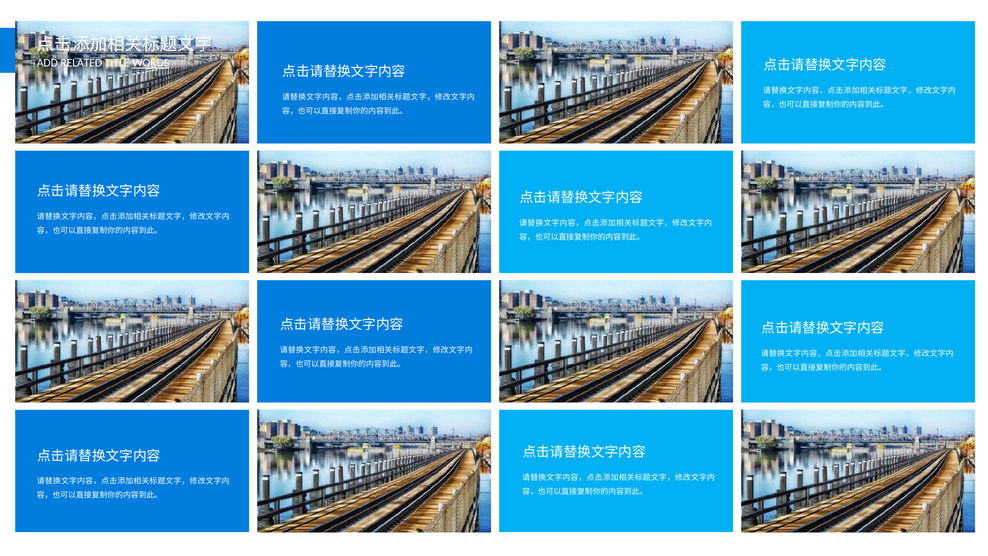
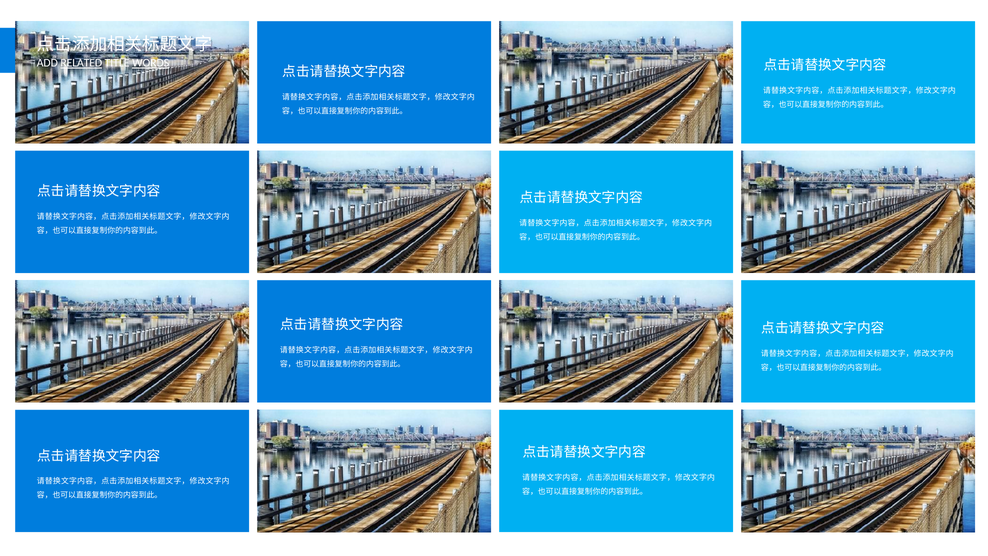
RELATED underline: none -> present
